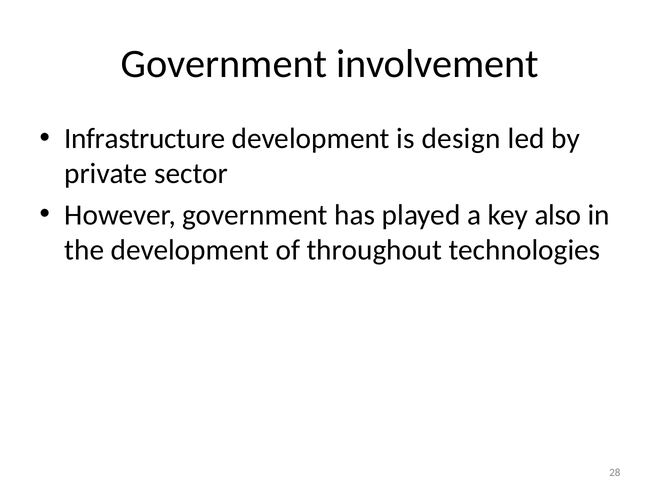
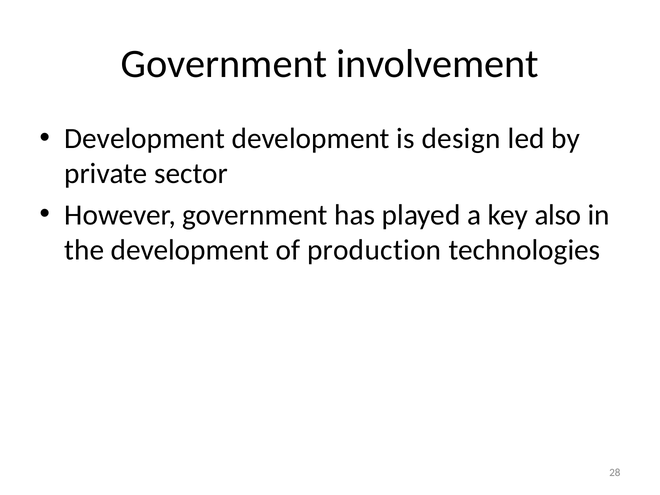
Infrastructure at (145, 138): Infrastructure -> Development
throughout: throughout -> production
